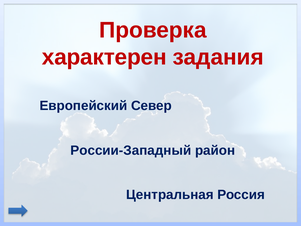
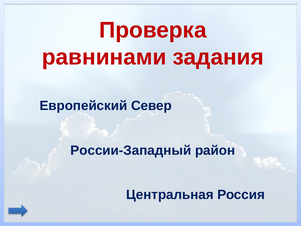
характерен: характерен -> равнинами
